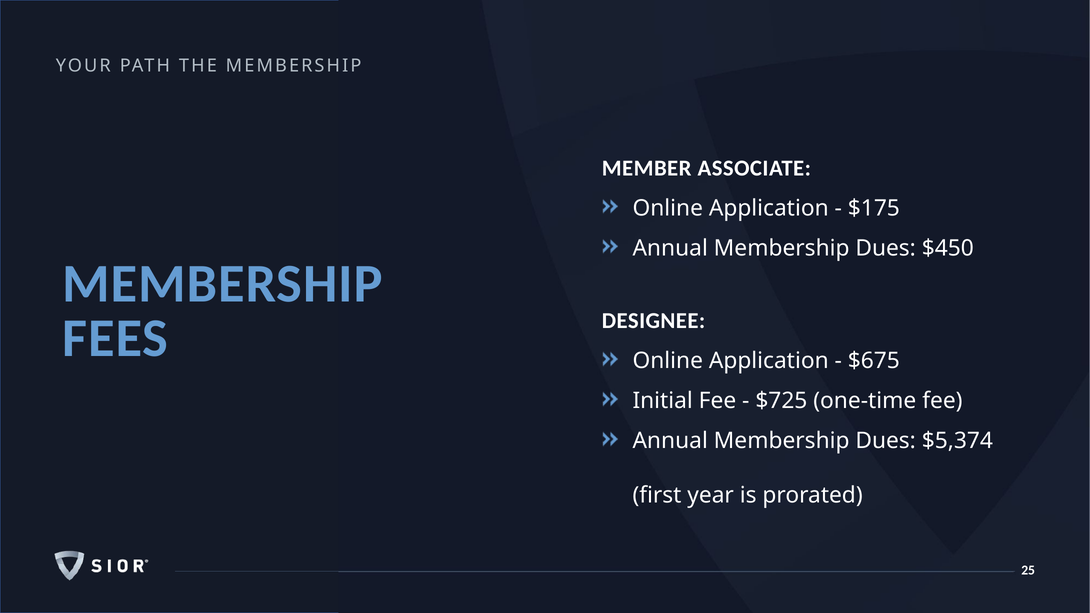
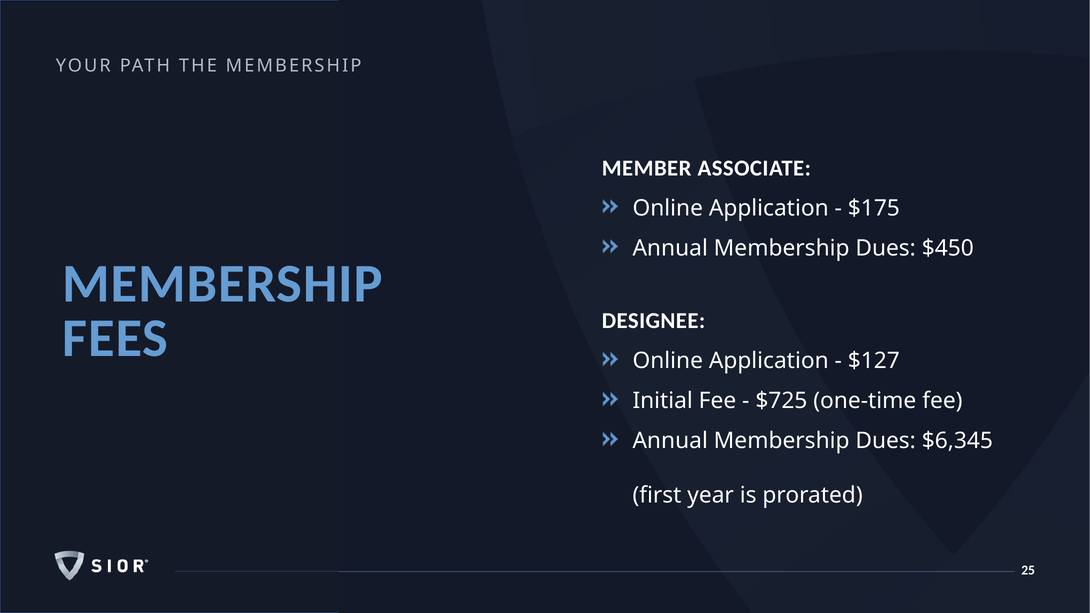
$675: $675 -> $127
$5,374: $5,374 -> $6,345
